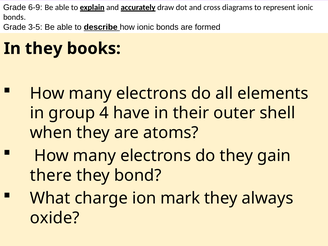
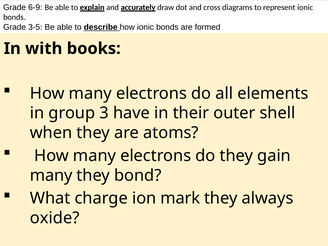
In they: they -> with
4: 4 -> 3
there at (51, 175): there -> many
